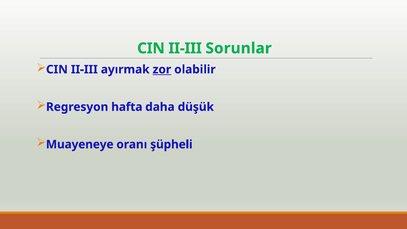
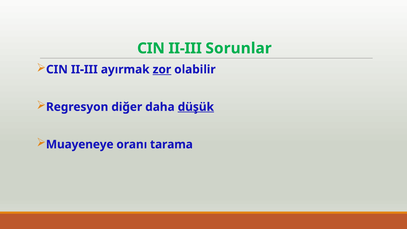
hafta: hafta -> diğer
düşük underline: none -> present
şüpheli: şüpheli -> tarama
